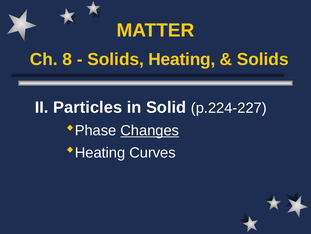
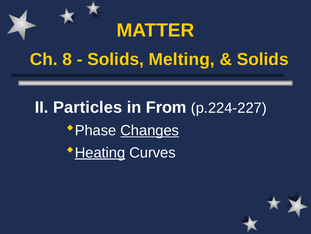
Solids Heating: Heating -> Melting
Solid: Solid -> From
Heating at (100, 152) underline: none -> present
